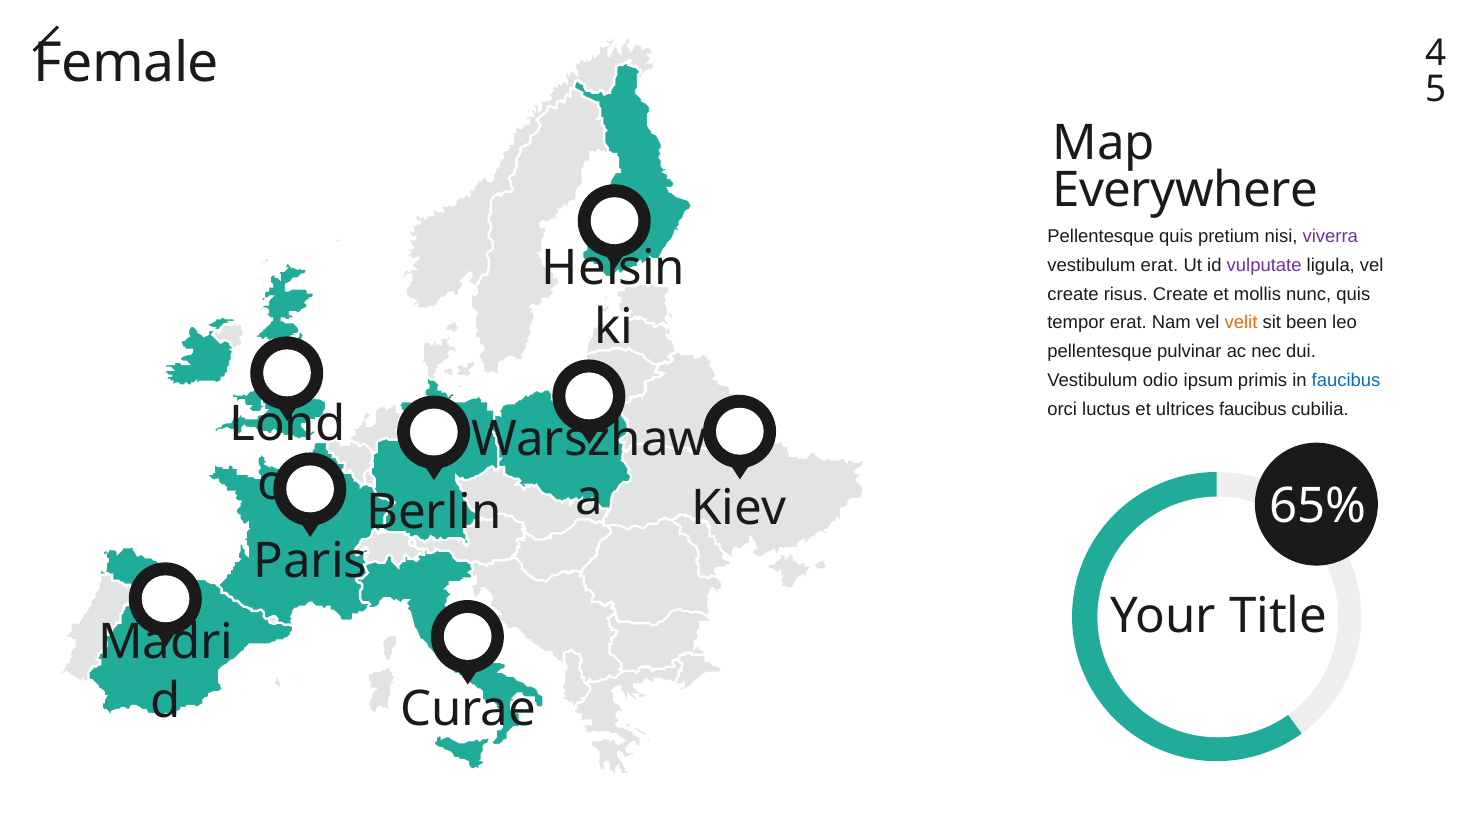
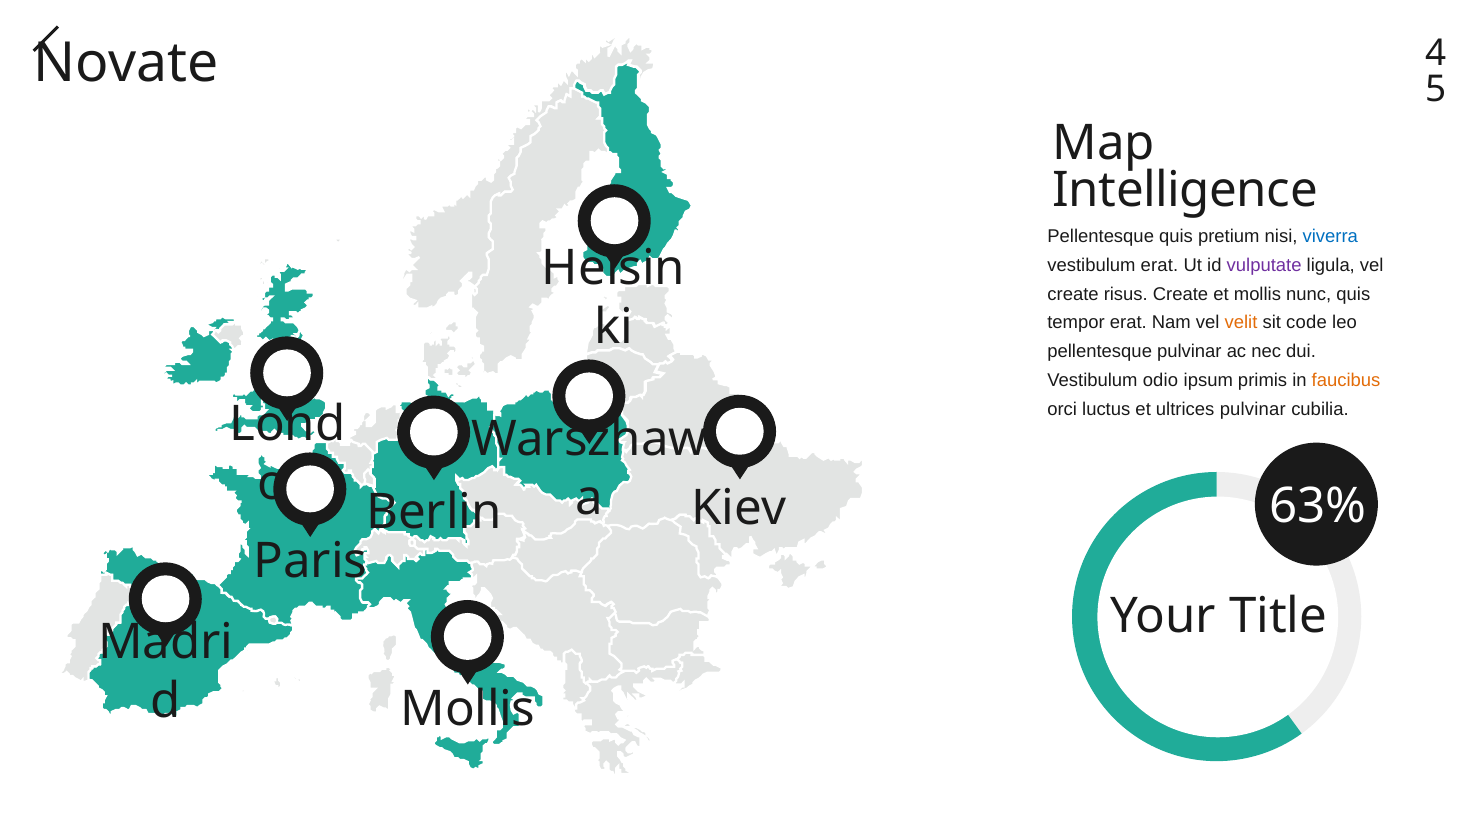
Female: Female -> Novate
Everywhere: Everywhere -> Intelligence
viverra colour: purple -> blue
been: been -> code
faucibus at (1346, 380) colour: blue -> orange
ultrices faucibus: faucibus -> pulvinar
65%: 65% -> 63%
Curae at (468, 710): Curae -> Mollis
